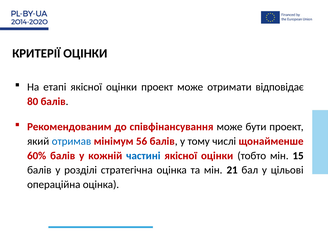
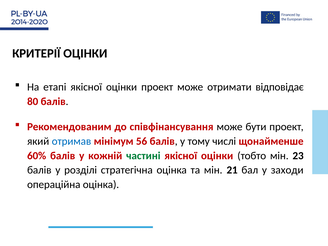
частині colour: blue -> green
15: 15 -> 23
цільові: цільові -> заходи
